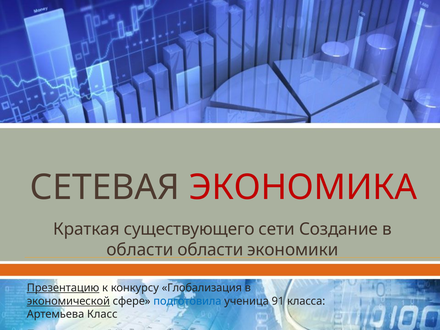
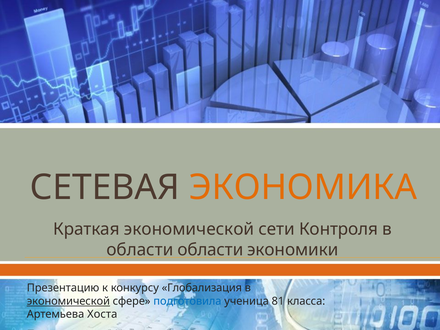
ЭКОНОМИКА colour: red -> orange
Краткая существующего: существующего -> экономической
Создание: Создание -> Контроля
Презентацию underline: present -> none
91: 91 -> 81
Класс: Класс -> Хоста
